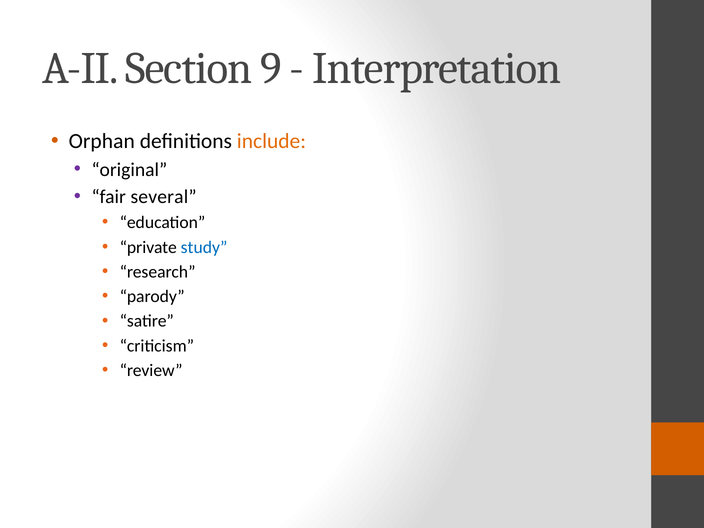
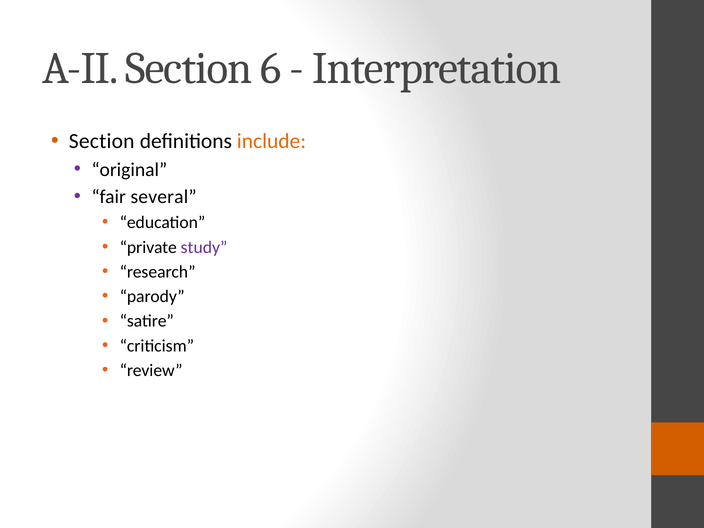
9: 9 -> 6
Orphan at (102, 141): Orphan -> Section
study colour: blue -> purple
